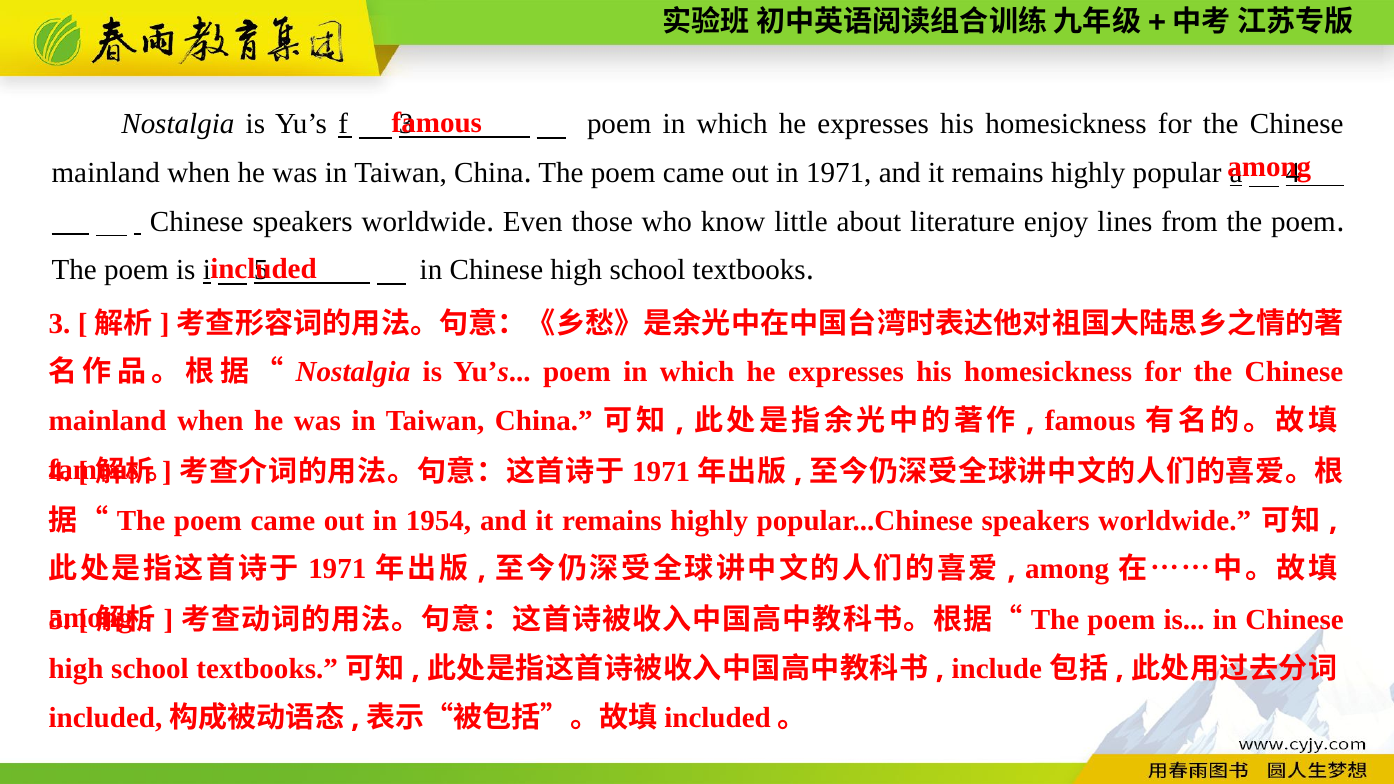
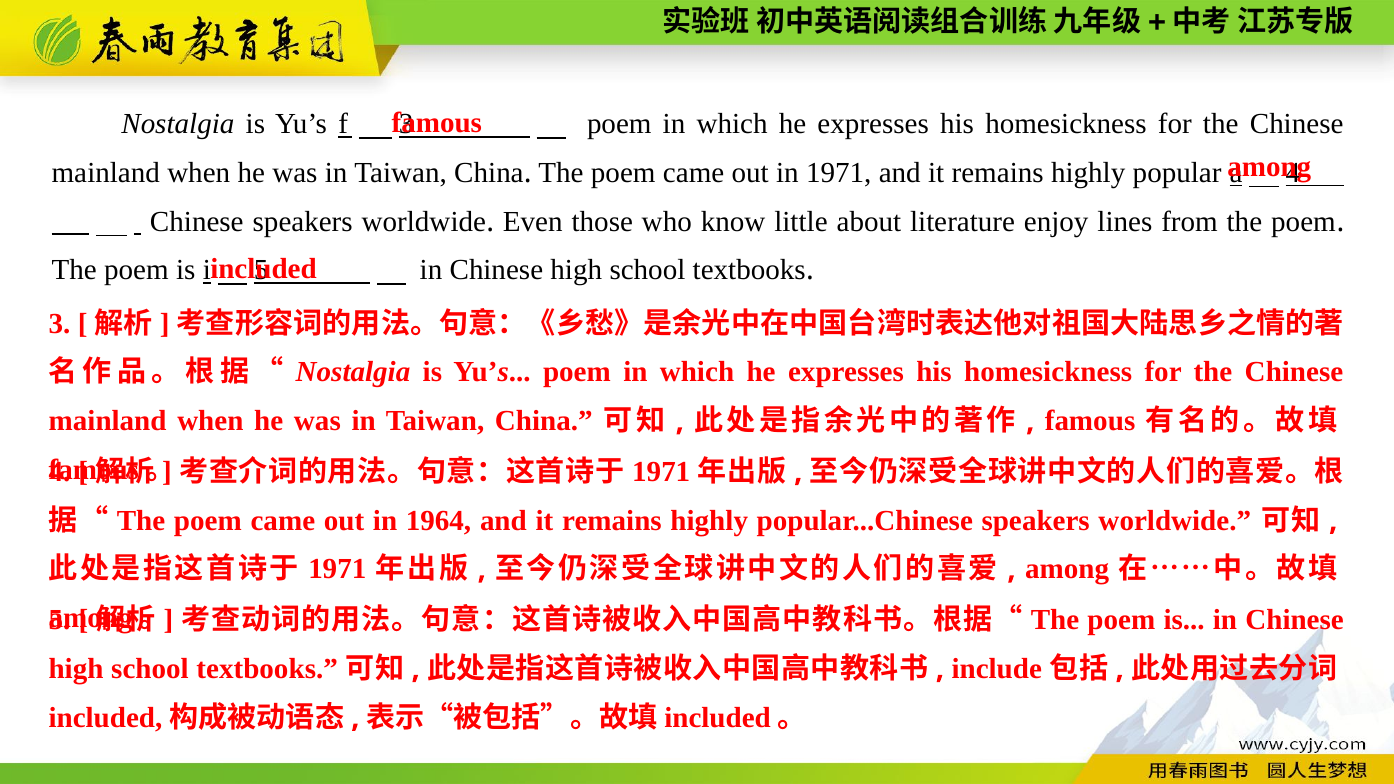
1954: 1954 -> 1964
